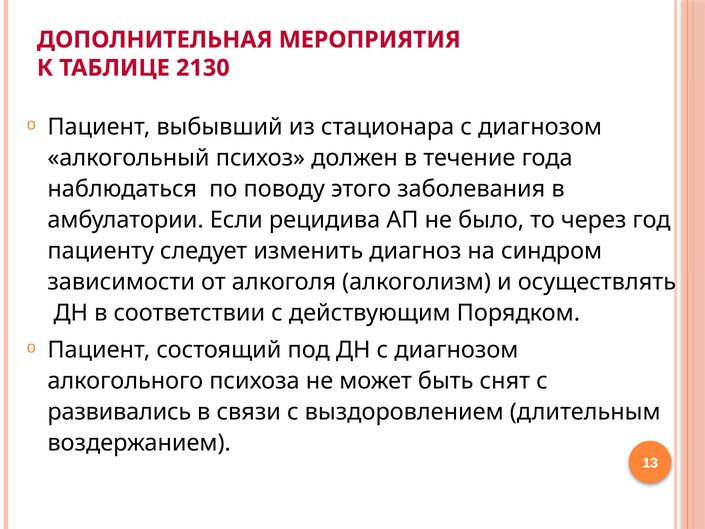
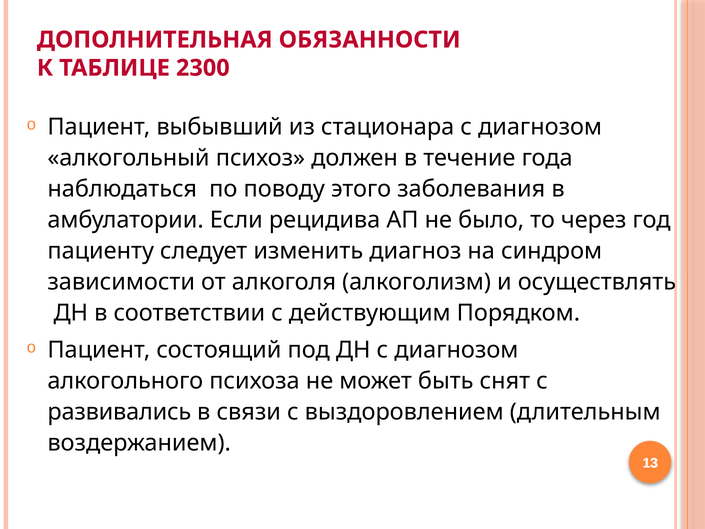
МЕРОПРИЯТИЯ: МЕРОПРИЯТИЯ -> ОБЯЗАННОСТИ
2130: 2130 -> 2300
